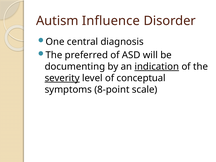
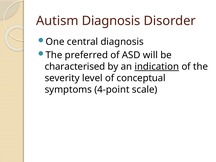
Autism Influence: Influence -> Diagnosis
documenting: documenting -> characterised
severity underline: present -> none
8-point: 8-point -> 4-point
